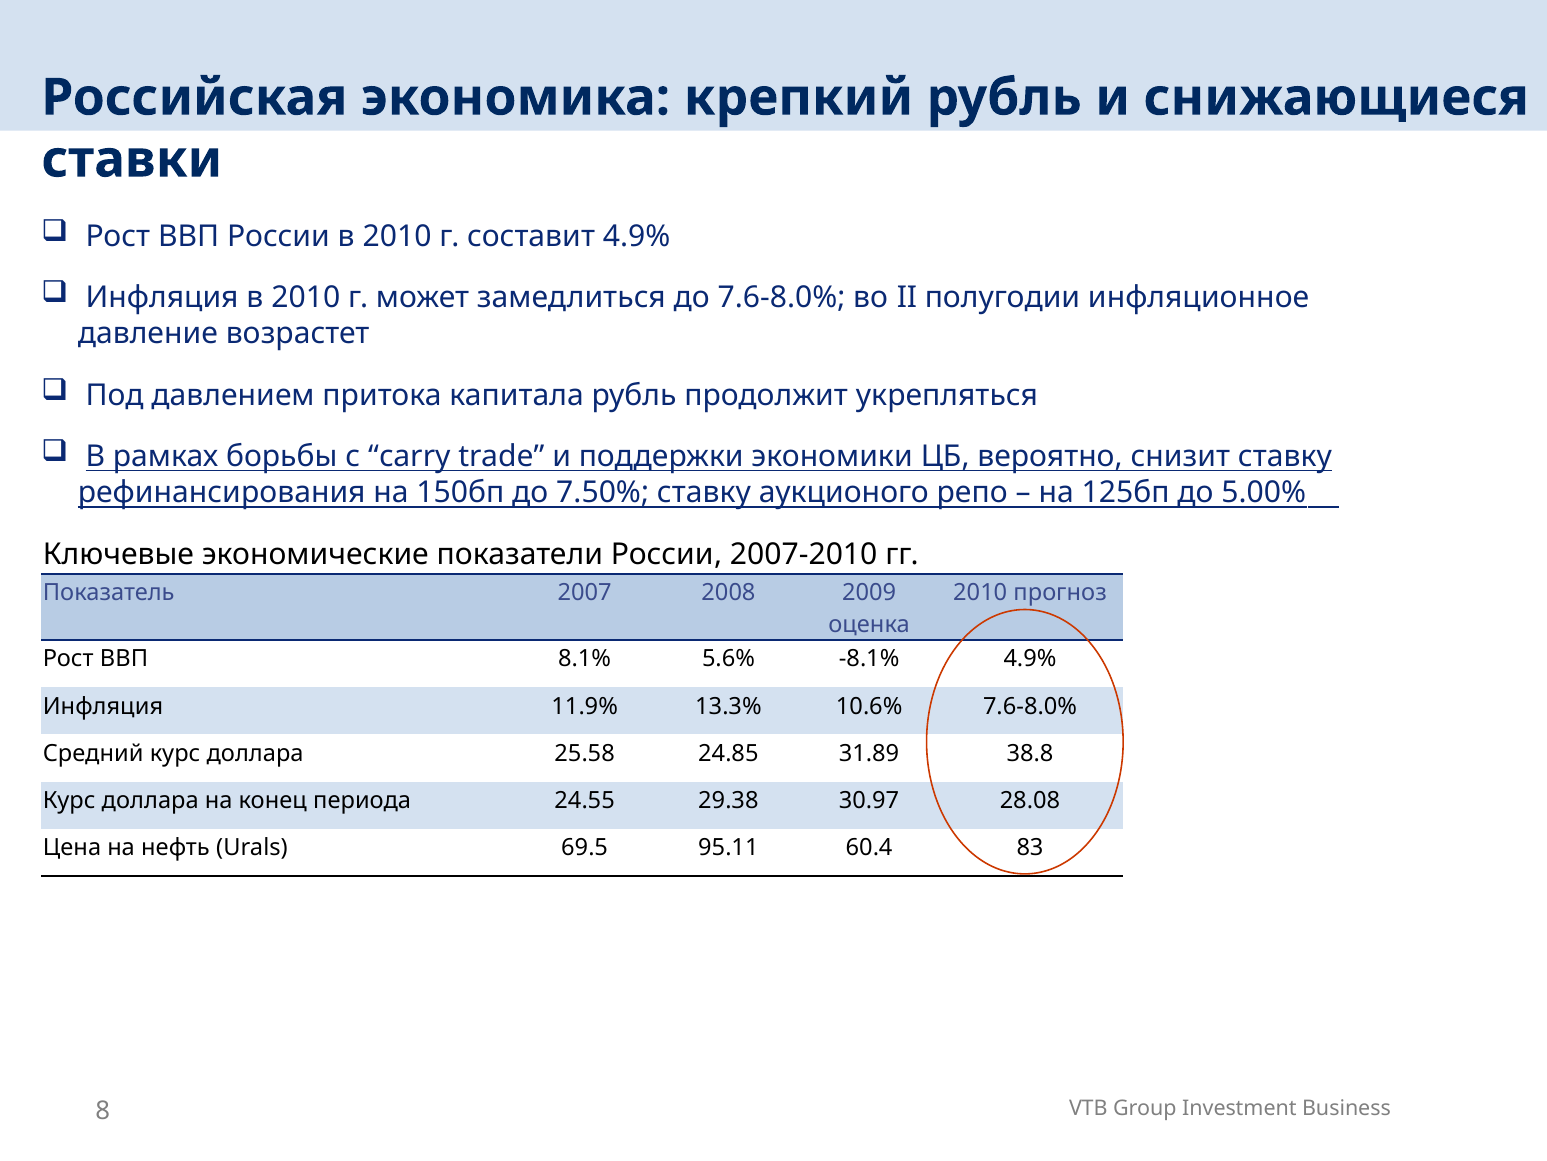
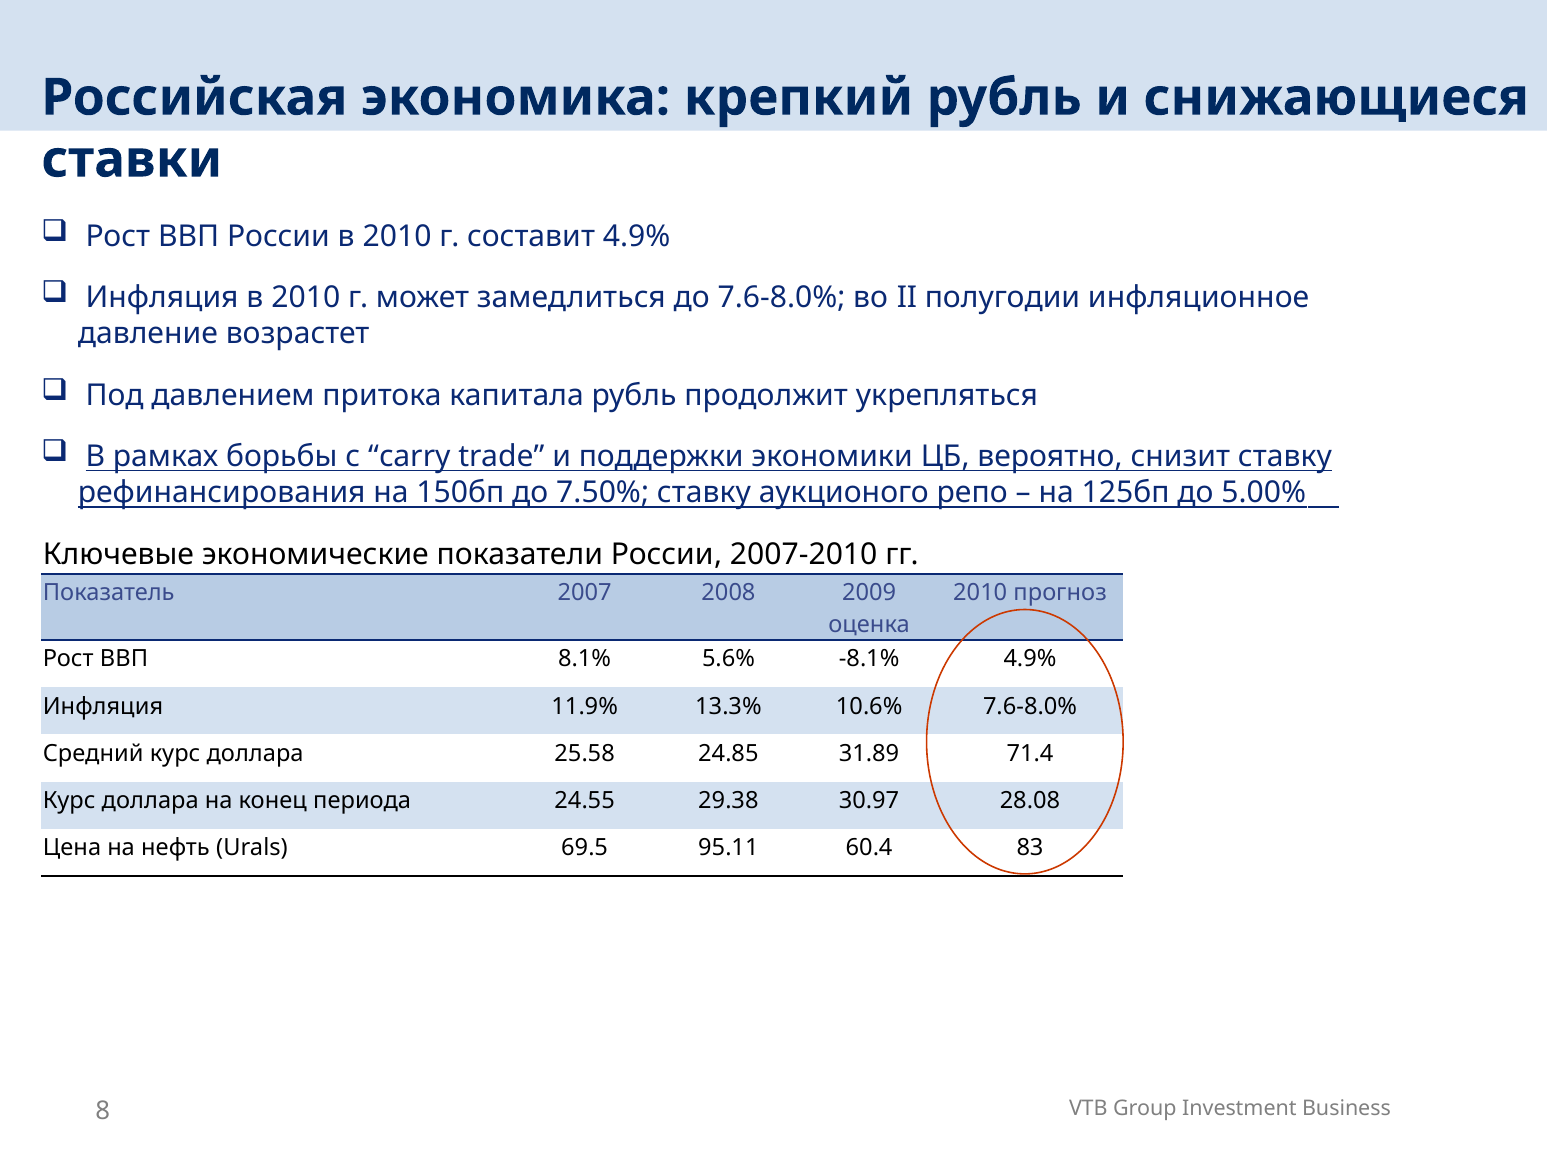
38.8: 38.8 -> 71.4
